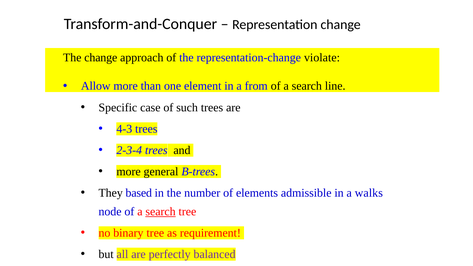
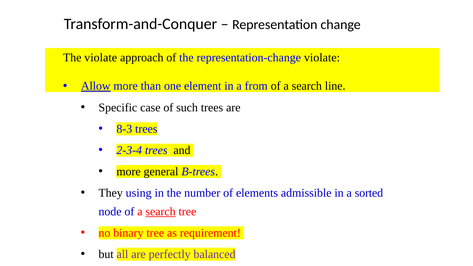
The change: change -> violate
Allow underline: none -> present
4-3: 4-3 -> 8-3
based: based -> using
walks: walks -> sorted
